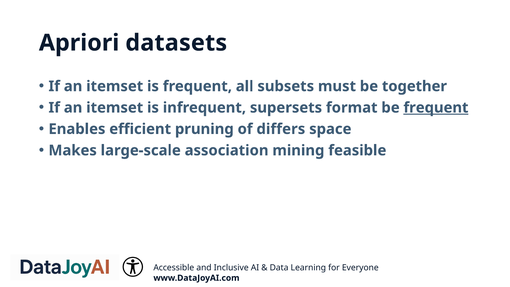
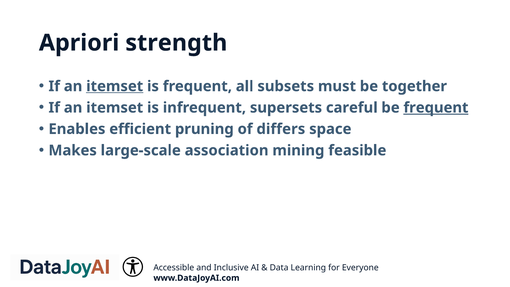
datasets: datasets -> strength
itemset at (115, 86) underline: none -> present
format: format -> careful
